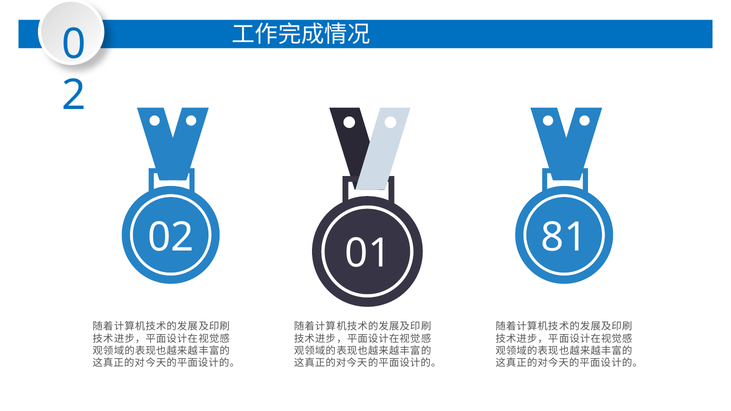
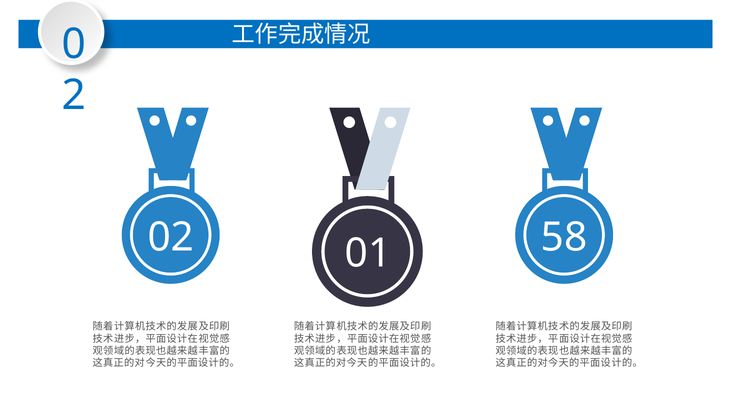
81: 81 -> 58
